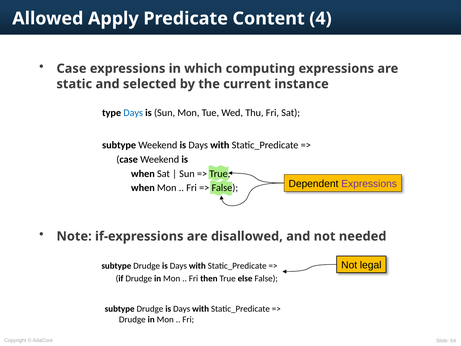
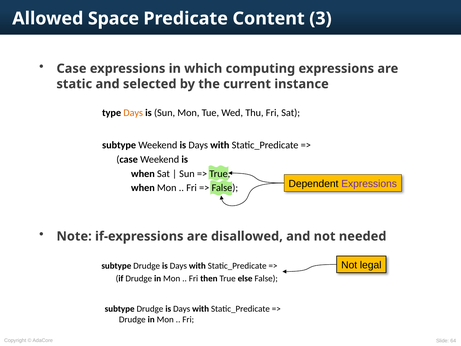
Apply: Apply -> Space
4: 4 -> 3
Days at (133, 113) colour: blue -> orange
